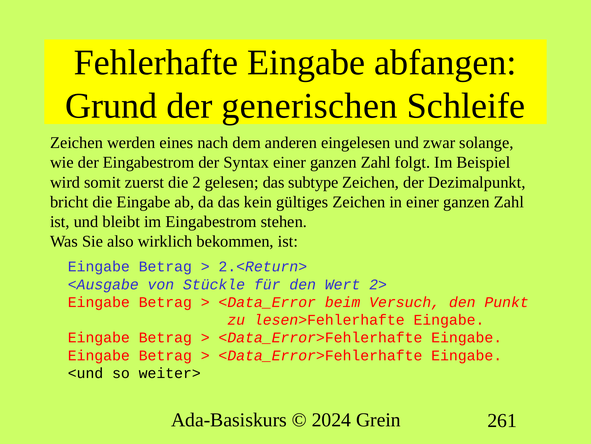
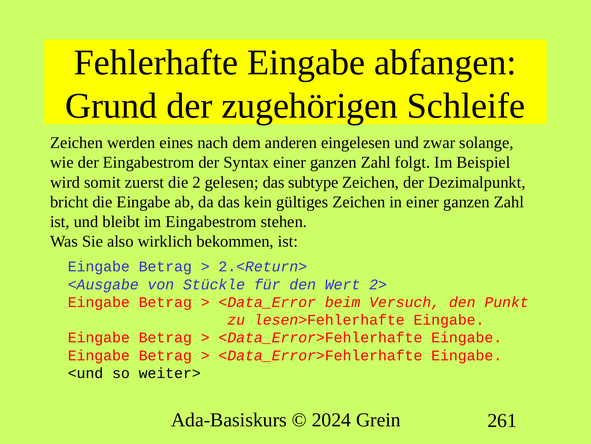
generischen: generischen -> zugehörigen
